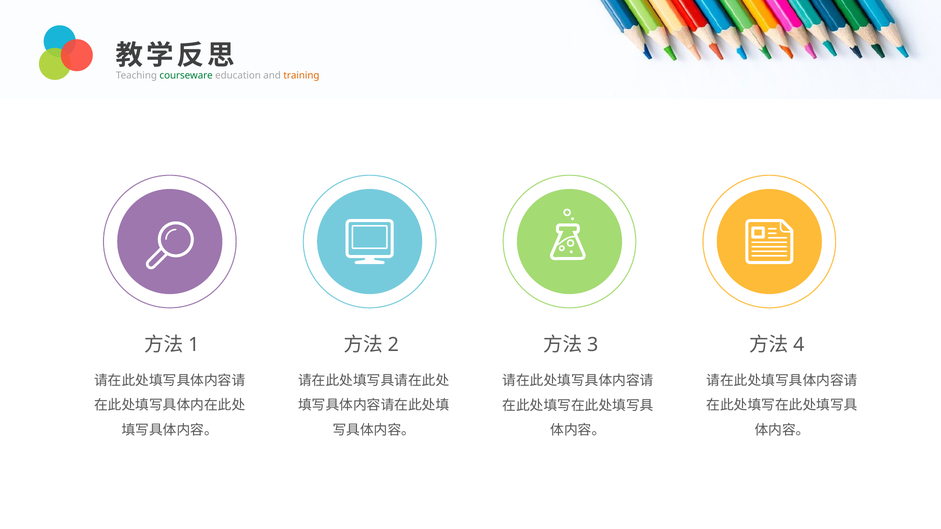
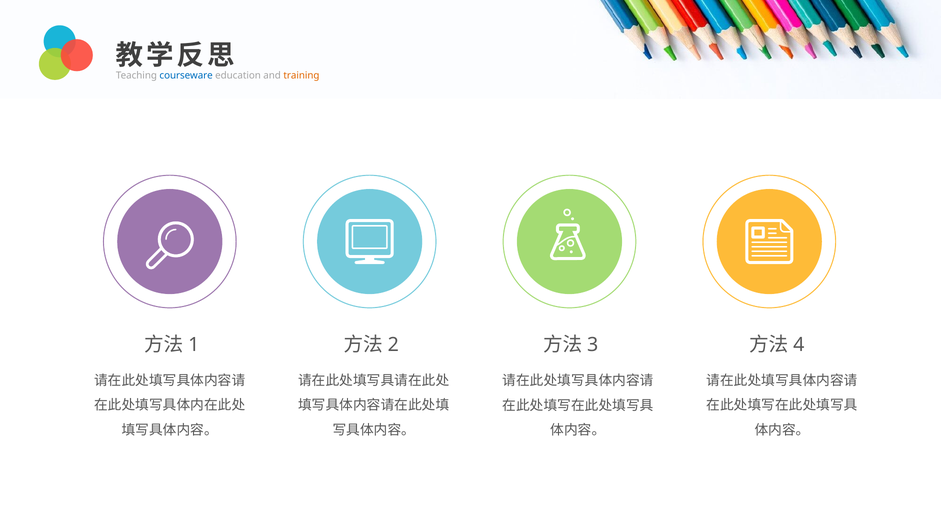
courseware colour: green -> blue
